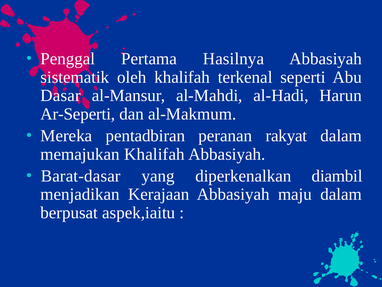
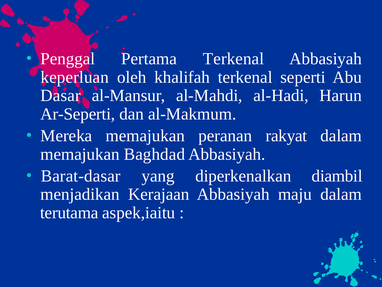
Pertama Hasilnya: Hasilnya -> Terkenal
sistematik: sistematik -> keperluan
Mereka pentadbiran: pentadbiran -> memajukan
memajukan Khalifah: Khalifah -> Baghdad
berpusat: berpusat -> terutama
